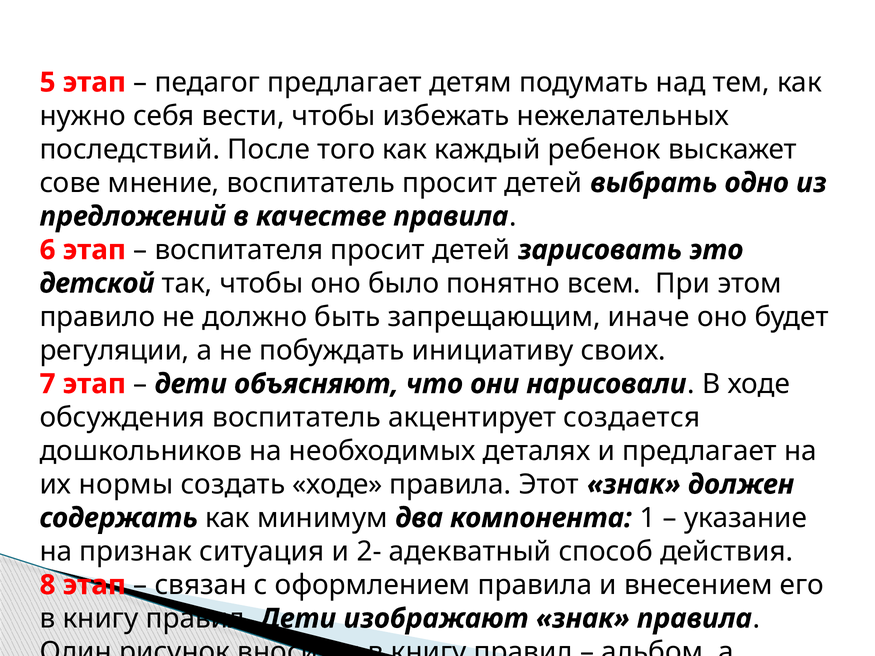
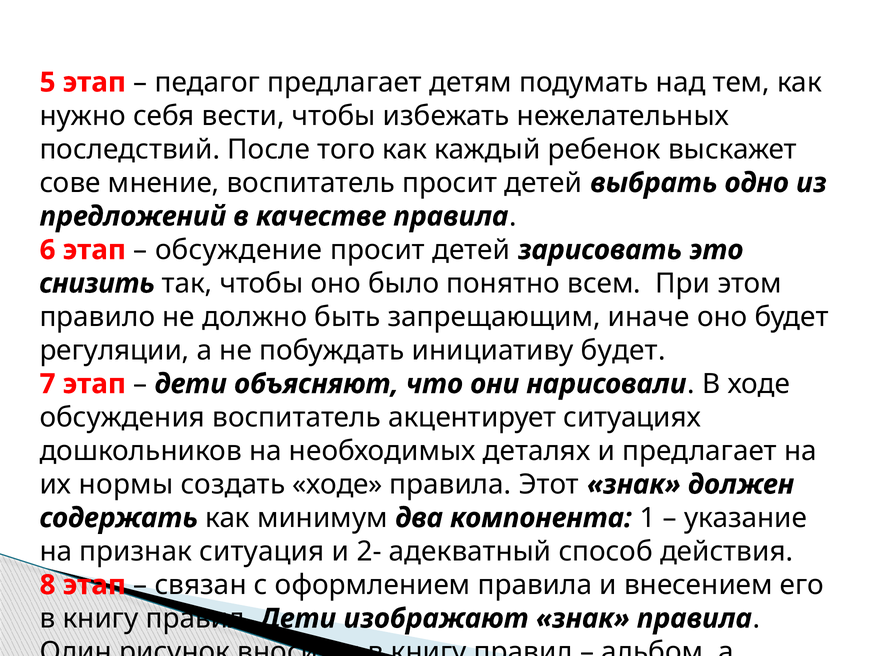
воспитателя: воспитателя -> обсуждение
детской: детской -> снизить
инициативу своих: своих -> будет
создается: создается -> ситуациях
